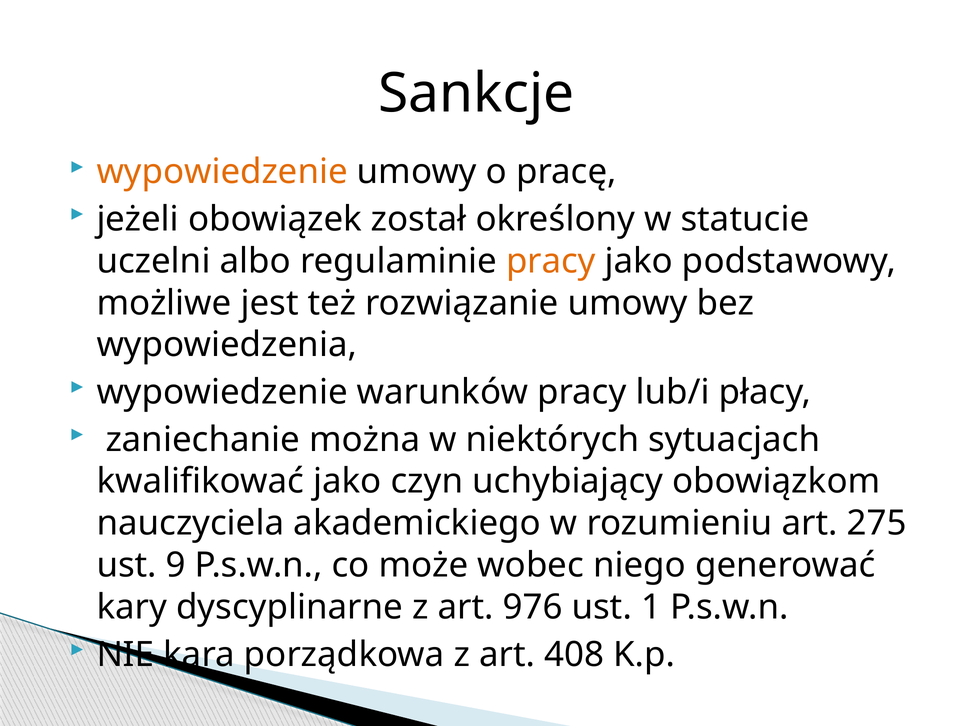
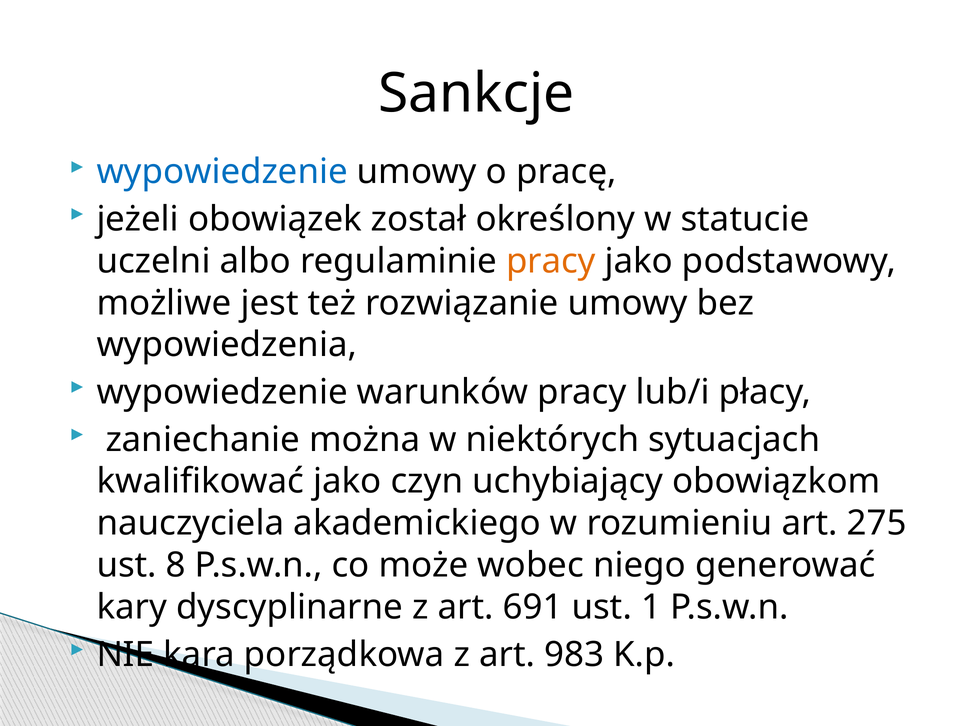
wypowiedzenie at (222, 172) colour: orange -> blue
9: 9 -> 8
976: 976 -> 691
408: 408 -> 983
